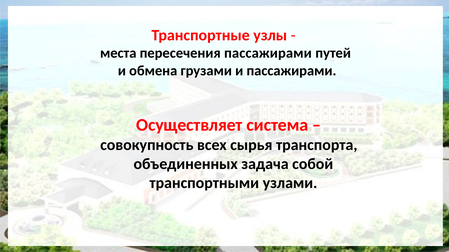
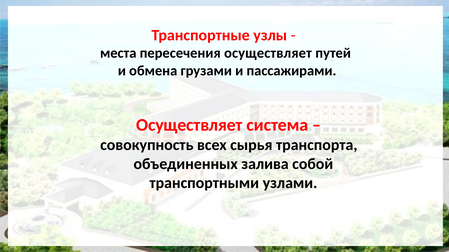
пересечения пассажирами: пассажирами -> осуществляет
задача: задача -> залива
